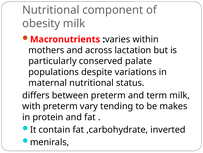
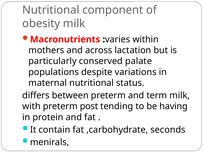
vary: vary -> post
makes: makes -> having
inverted: inverted -> seconds
